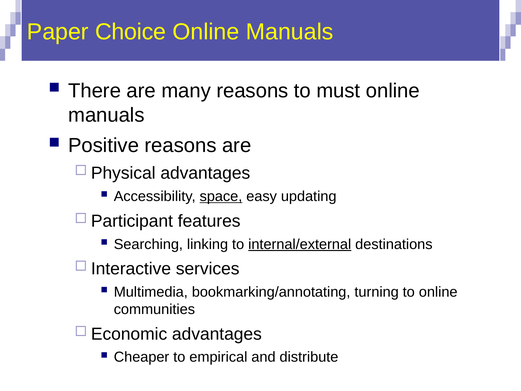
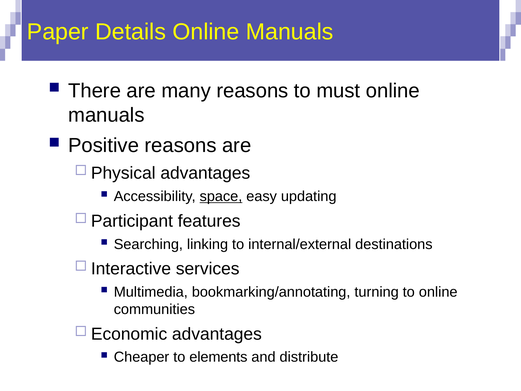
Choice: Choice -> Details
internal/external underline: present -> none
empirical: empirical -> elements
